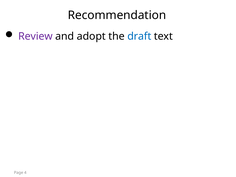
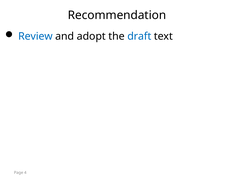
Review colour: purple -> blue
